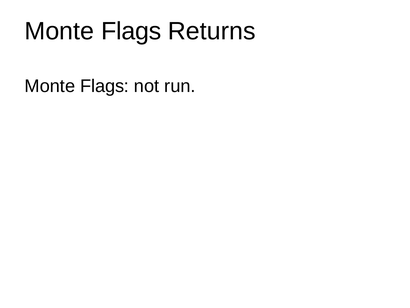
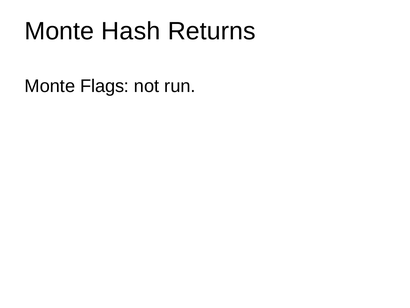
Flags at (131, 31): Flags -> Hash
